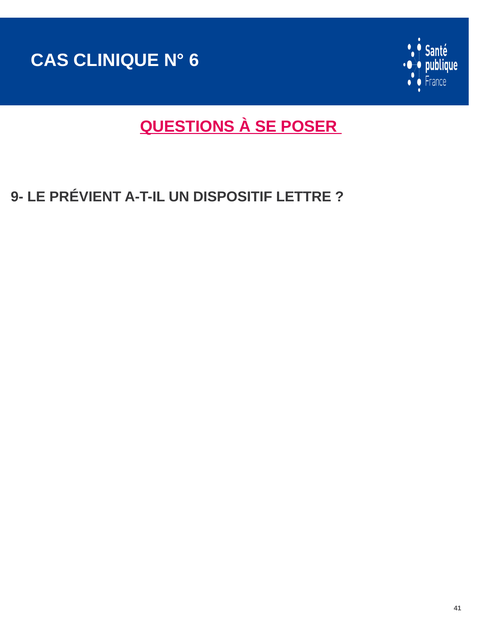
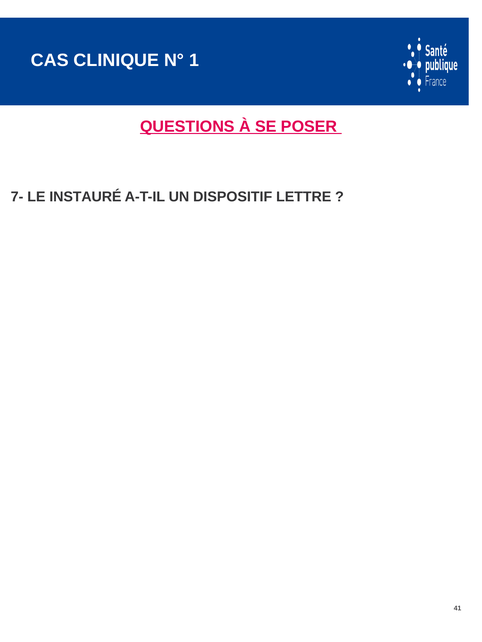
6: 6 -> 1
9-: 9- -> 7-
PRÉVIENT: PRÉVIENT -> INSTAURÉ
